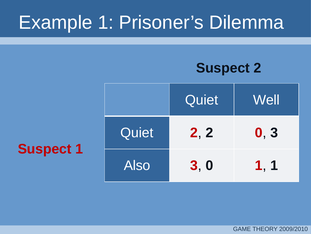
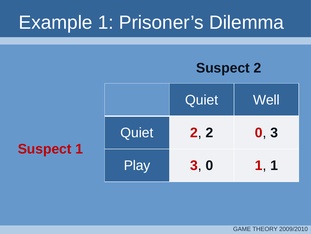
Also: Also -> Play
